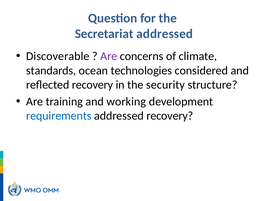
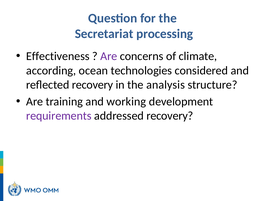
Secretariat addressed: addressed -> processing
Discoverable: Discoverable -> Effectiveness
standards: standards -> according
security: security -> analysis
requirements colour: blue -> purple
